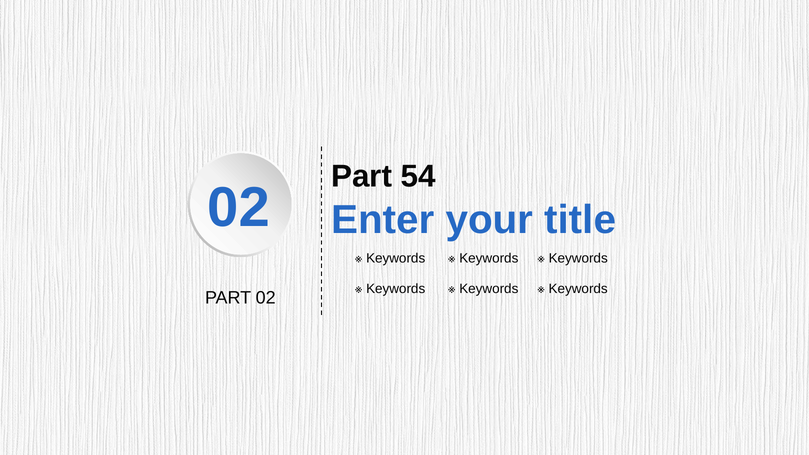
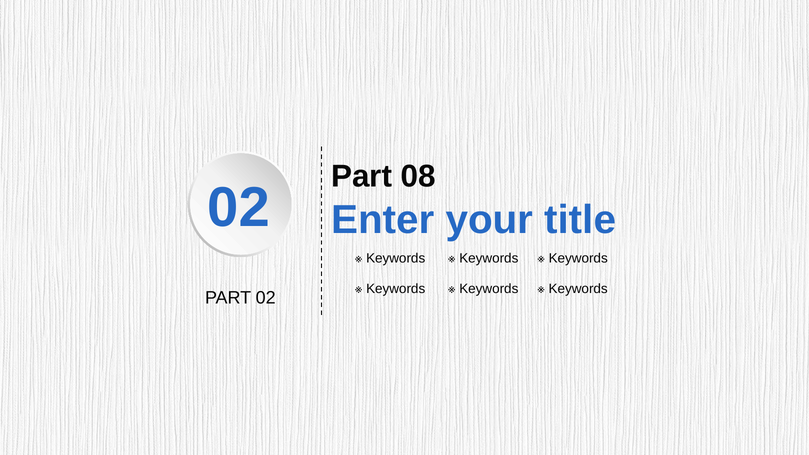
54: 54 -> 08
